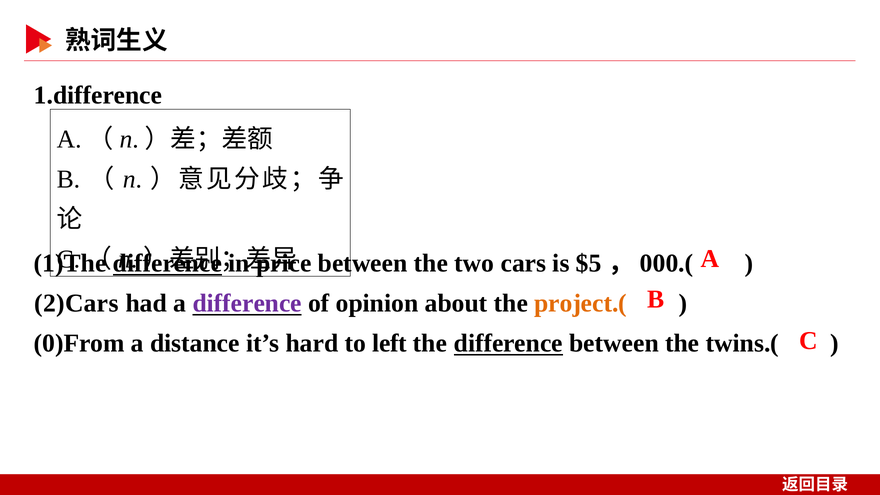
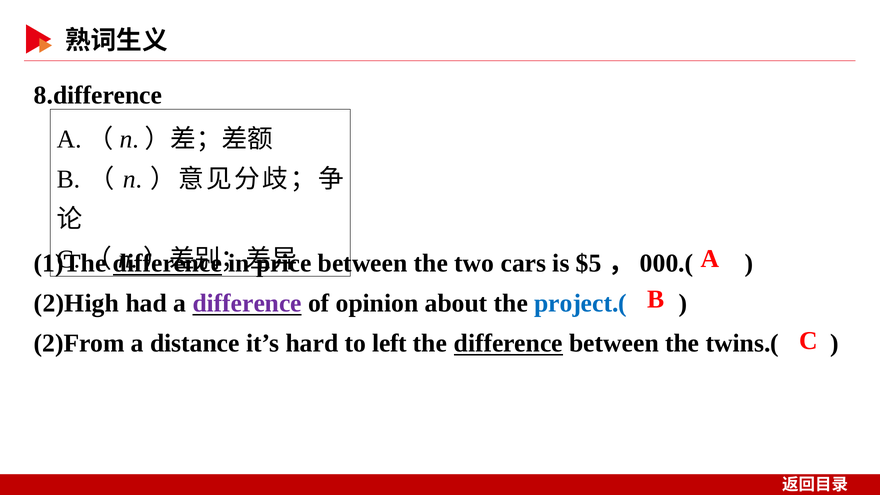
1.difference: 1.difference -> 8.difference
2)Cars: 2)Cars -> 2)High
project.( colour: orange -> blue
0)From: 0)From -> 2)From
